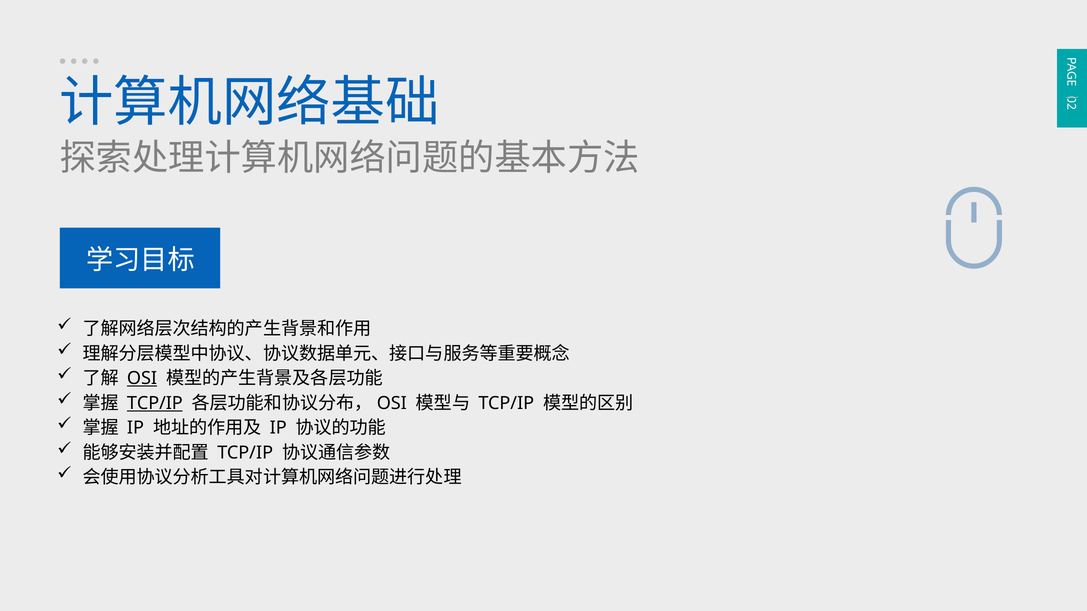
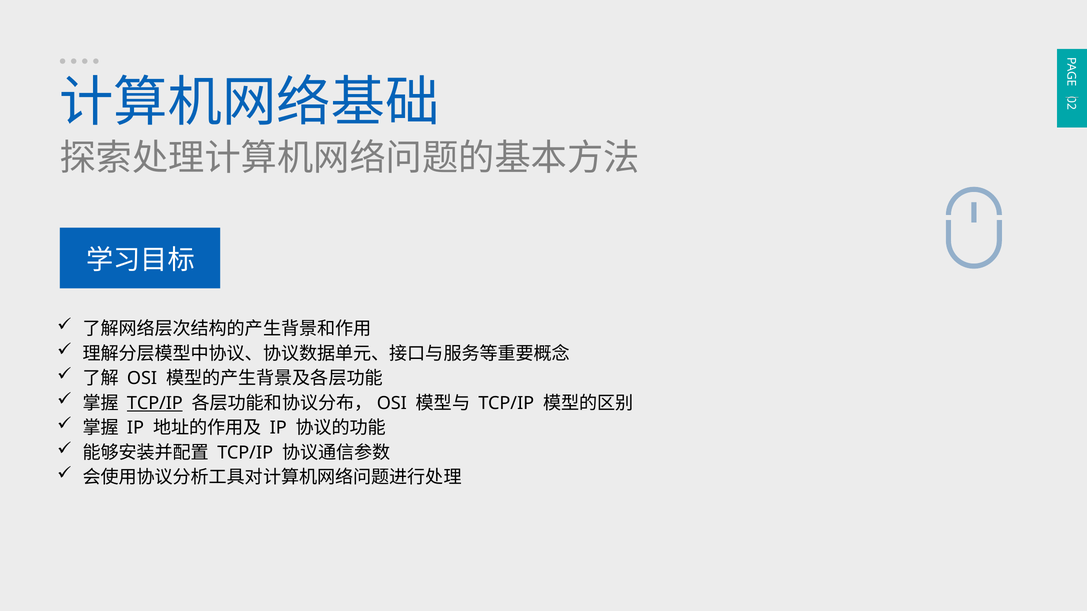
OSI underline: present -> none
